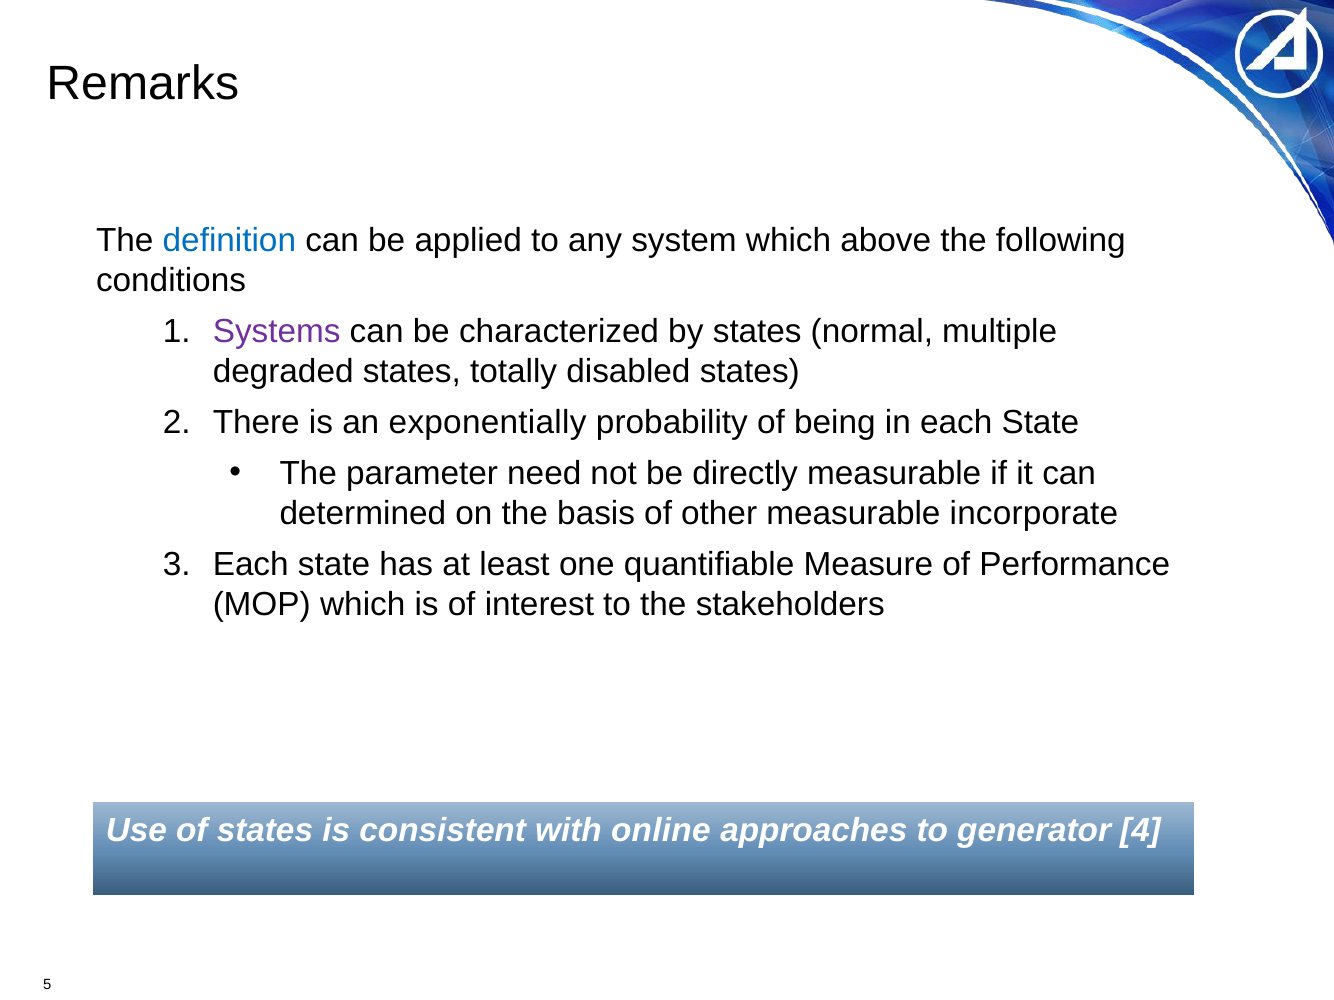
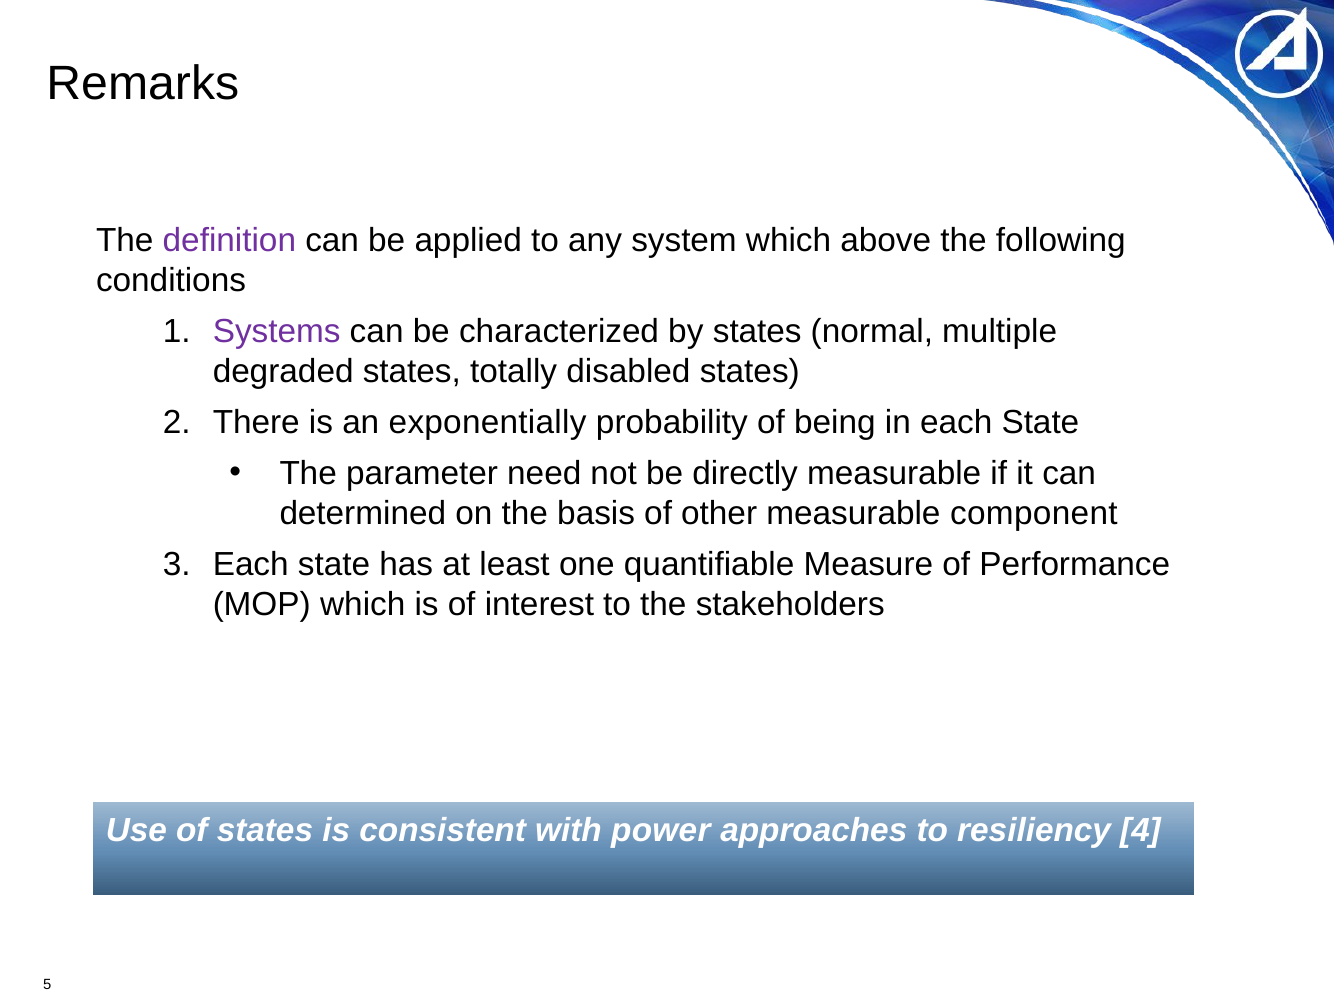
definition colour: blue -> purple
incorporate: incorporate -> component
online: online -> power
generator: generator -> resiliency
